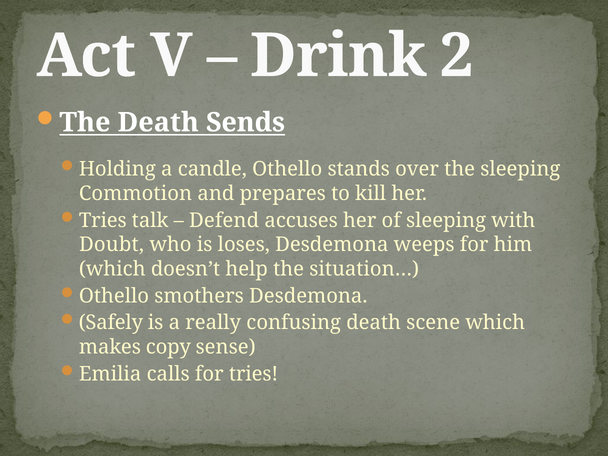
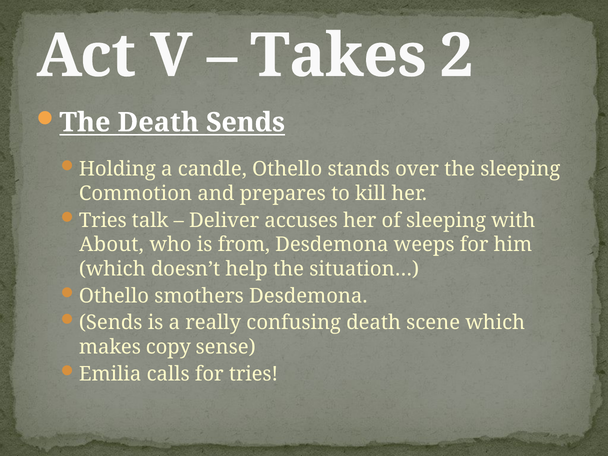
Drink: Drink -> Takes
Defend: Defend -> Deliver
Doubt: Doubt -> About
loses: loses -> from
Safely at (111, 323): Safely -> Sends
